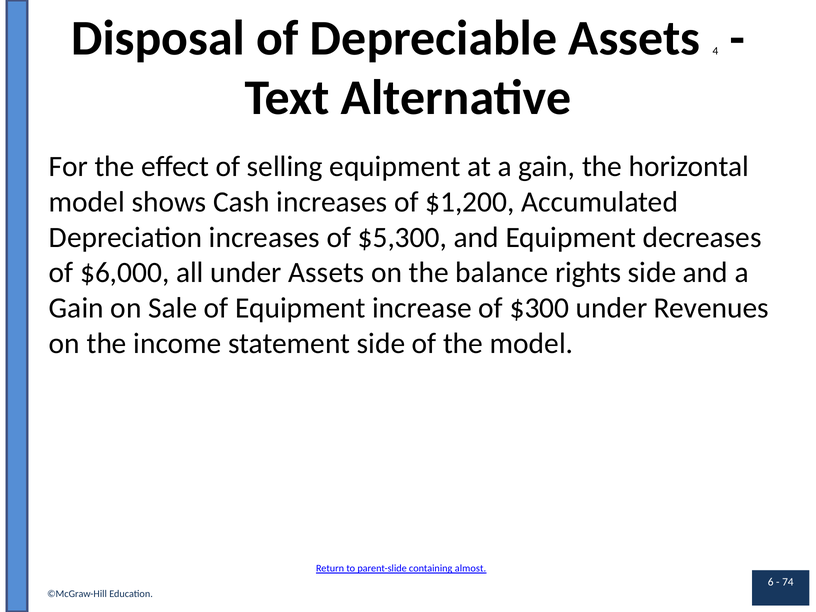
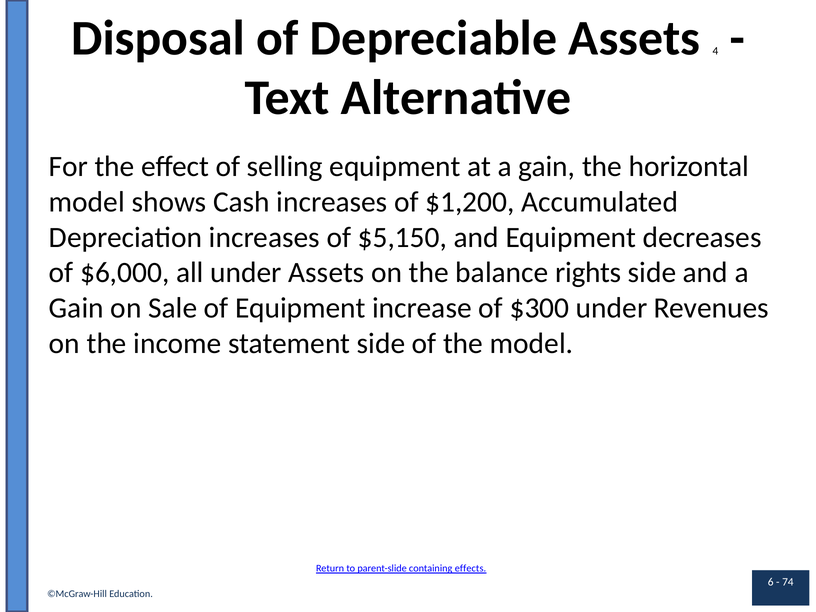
$5,300: $5,300 -> $5,150
almost: almost -> effects
